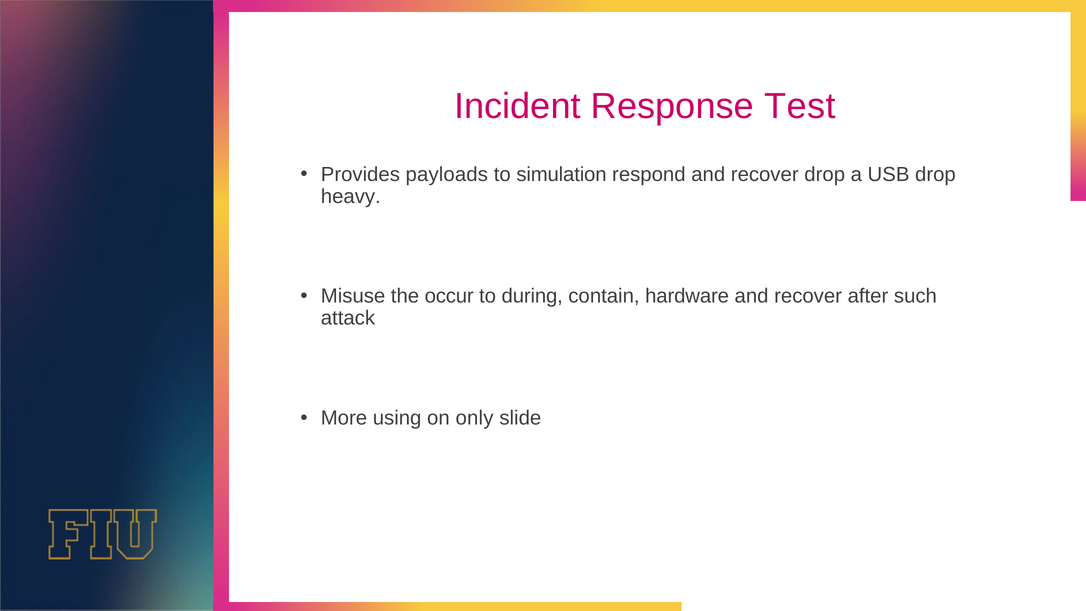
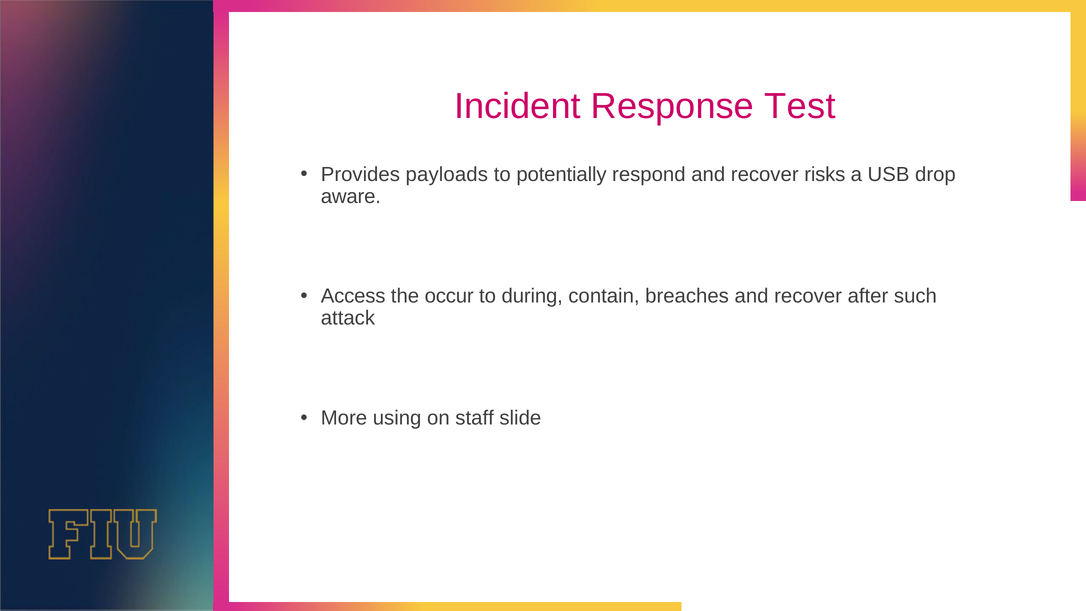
simulation: simulation -> potentially
recover drop: drop -> risks
heavy: heavy -> aware
Misuse: Misuse -> Access
hardware: hardware -> breaches
only: only -> staff
